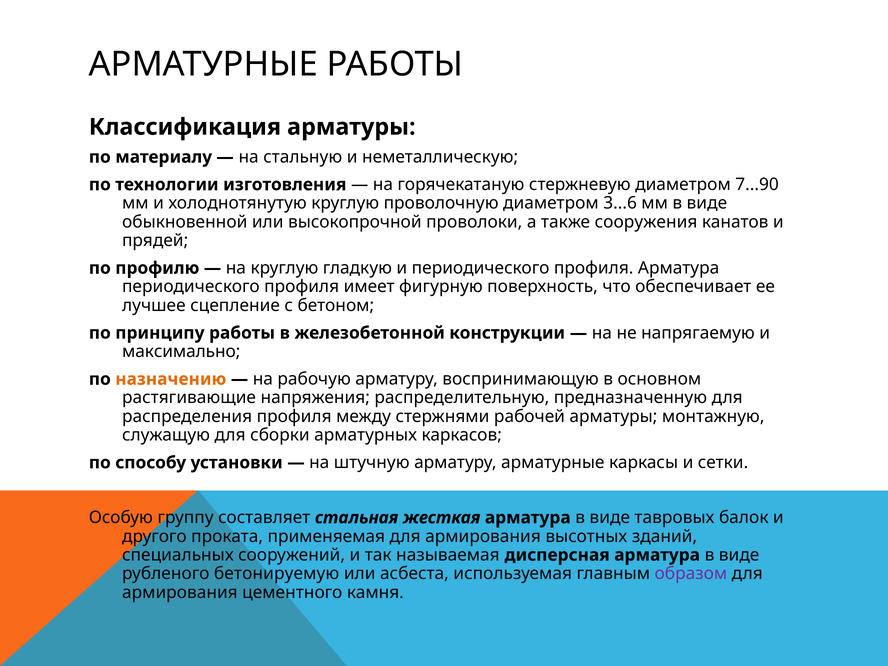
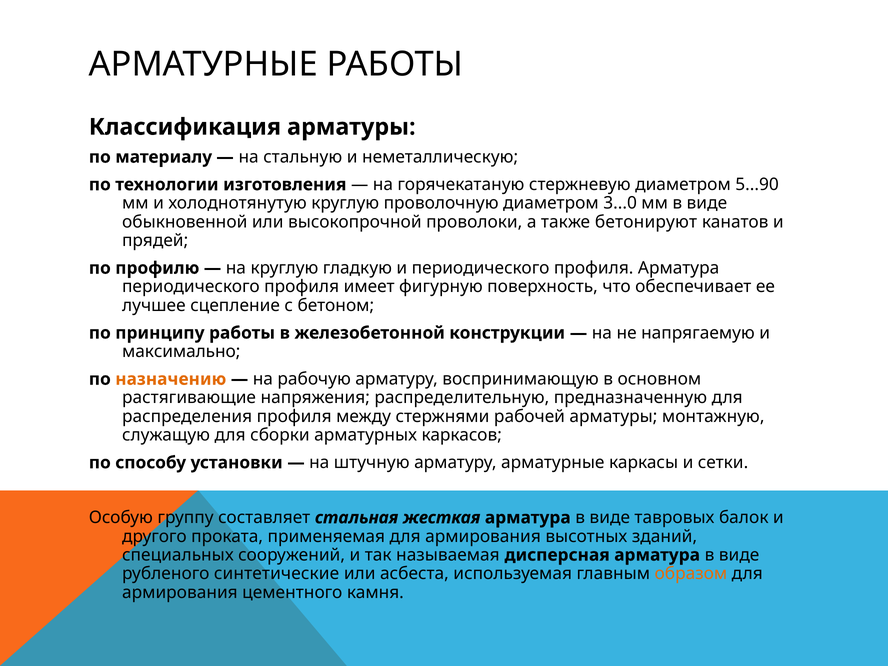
7...90: 7...90 -> 5...90
3...6: 3...6 -> 3...0
сооружения: сооружения -> бетонируют
бетонируемую: бетонируемую -> синтетические
образом colour: purple -> orange
